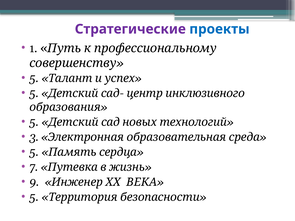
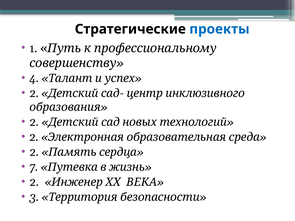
Стратегические colour: purple -> black
5 at (34, 78): 5 -> 4
5 at (34, 93): 5 -> 2
5 at (34, 122): 5 -> 2
3 at (34, 137): 3 -> 2
5 at (34, 152): 5 -> 2
9 at (34, 182): 9 -> 2
5 at (34, 197): 5 -> 3
